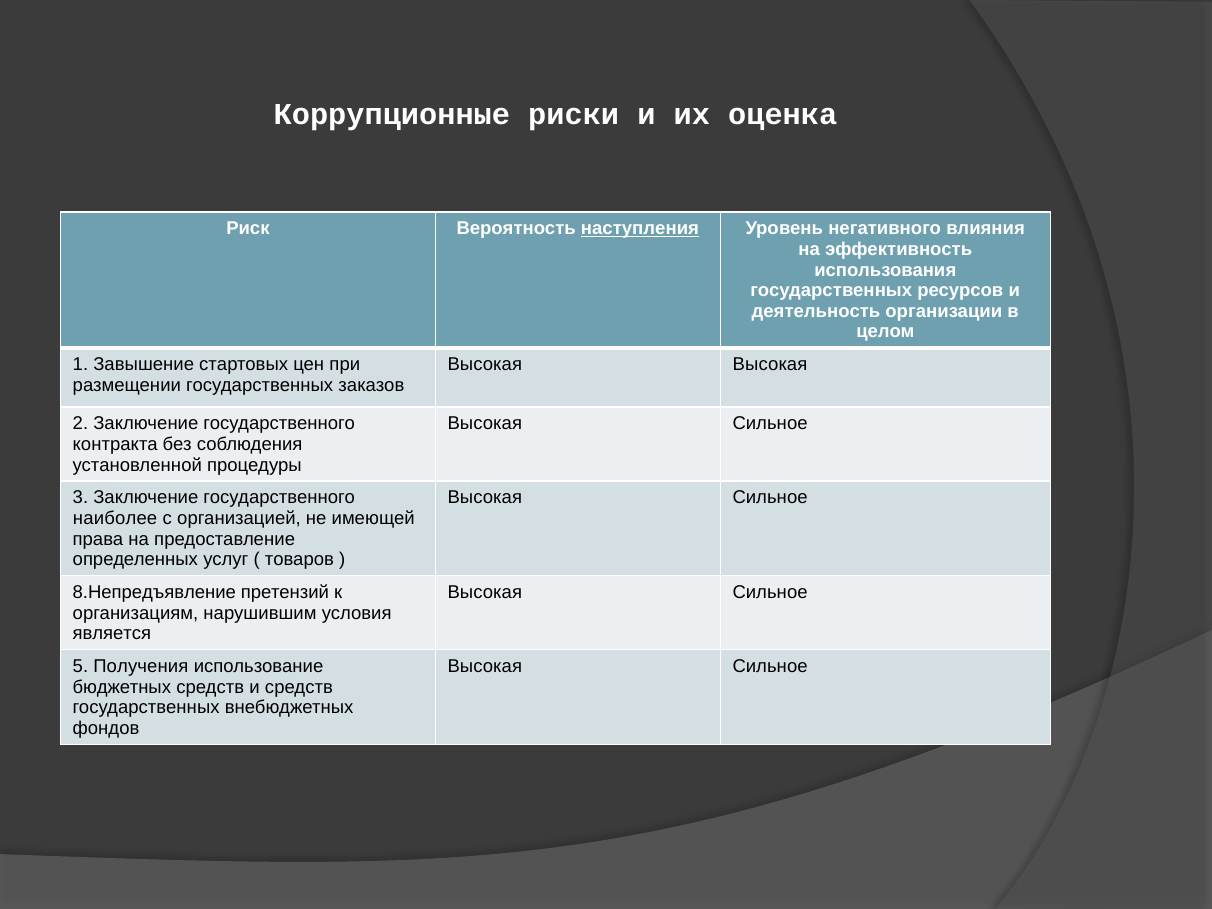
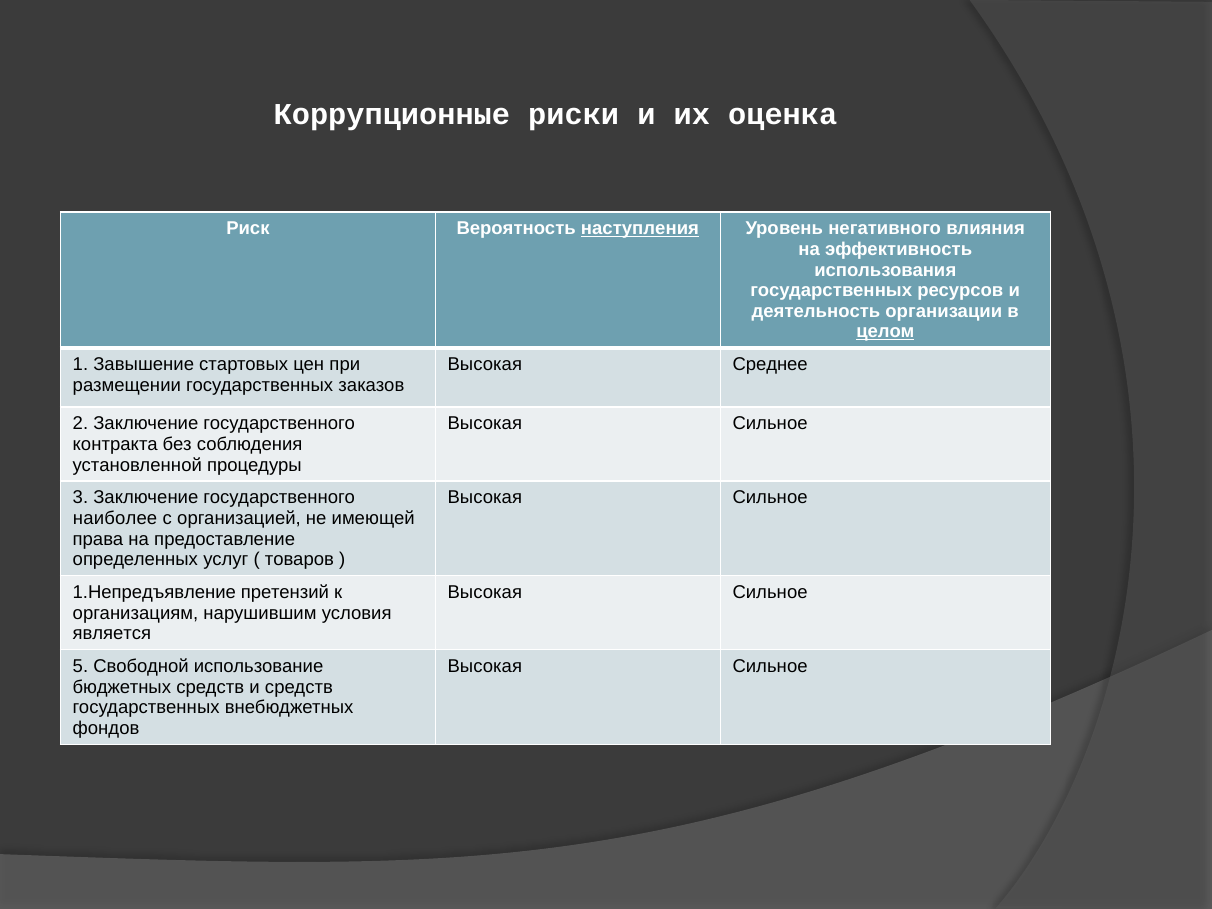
целом underline: none -> present
Высокая Высокая: Высокая -> Среднее
8.Непредъявление: 8.Непредъявление -> 1.Непредъявление
Получения: Получения -> Свободной
